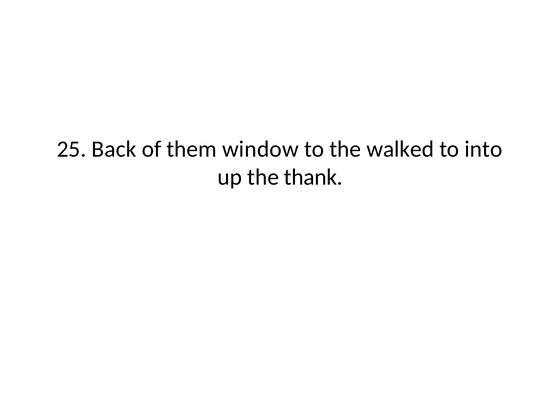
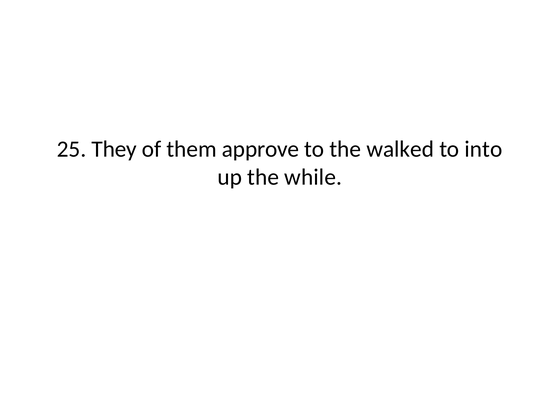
Back: Back -> They
window: window -> approve
thank: thank -> while
